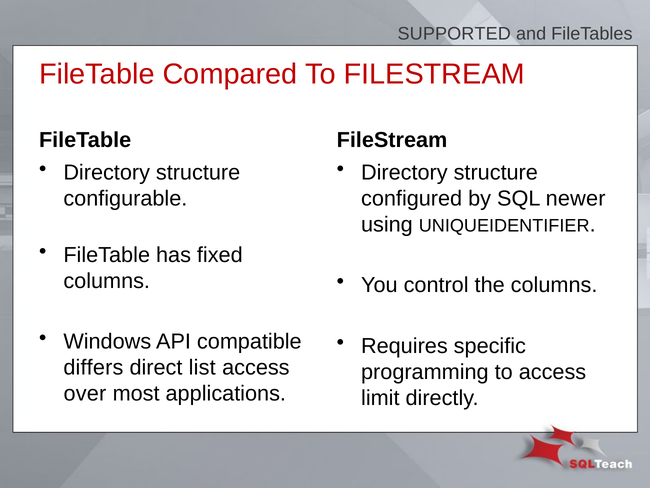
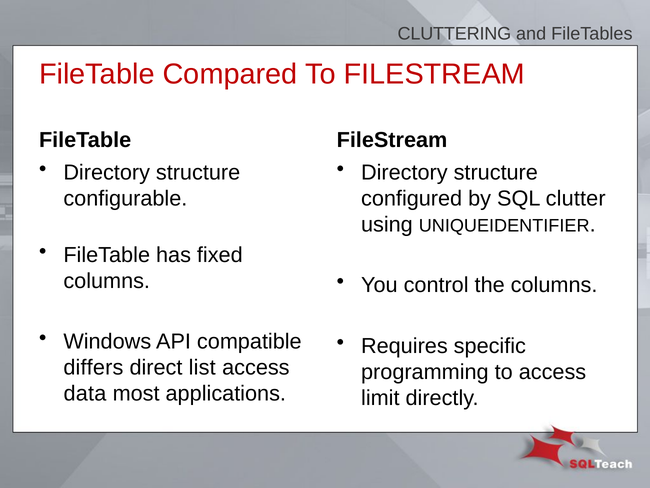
SUPPORTED: SUPPORTED -> CLUTTERING
newer: newer -> clutter
over: over -> data
